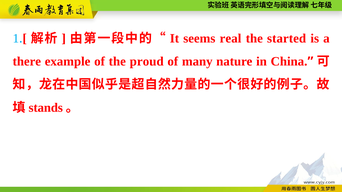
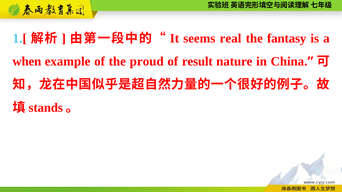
started: started -> fantasy
there: there -> when
many: many -> result
